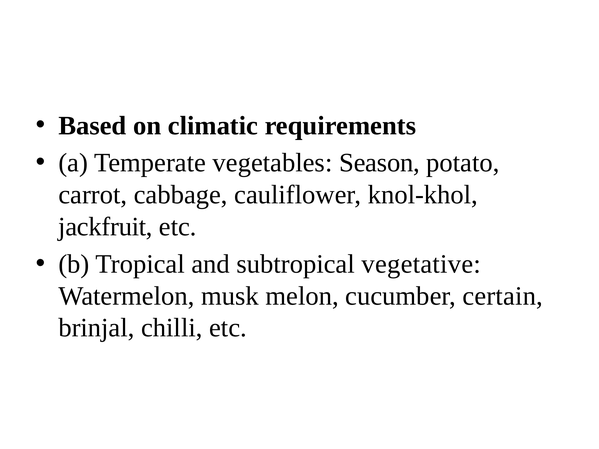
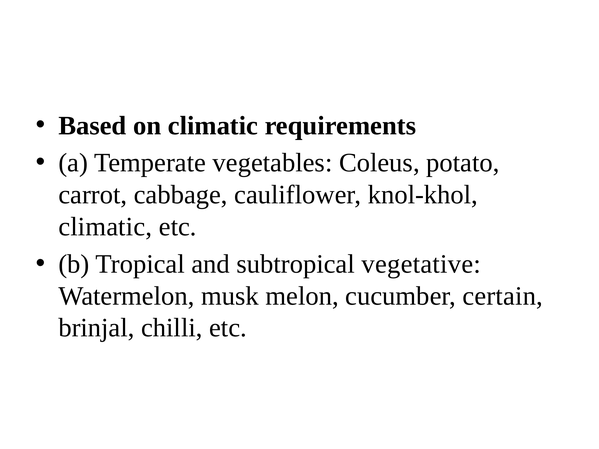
Season: Season -> Coleus
jackfruit at (105, 227): jackfruit -> climatic
